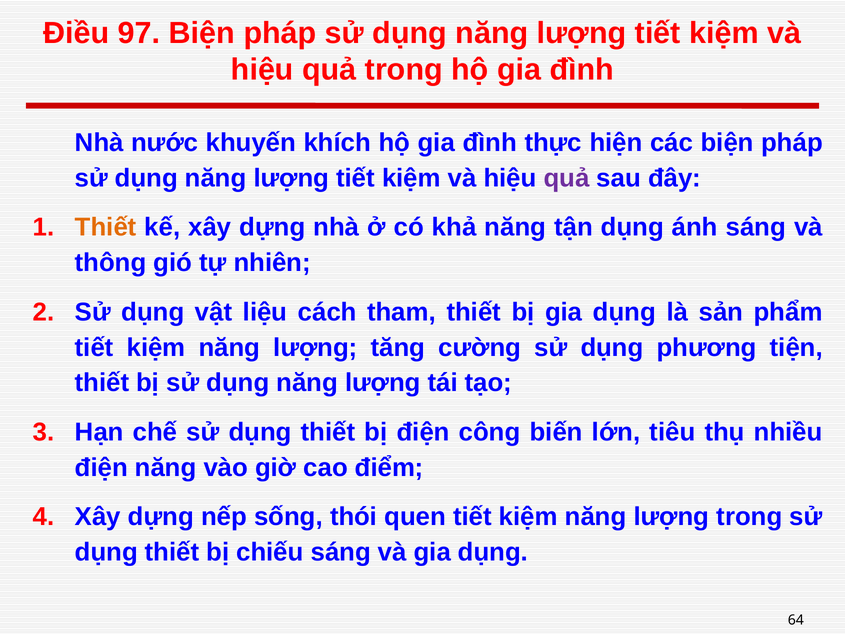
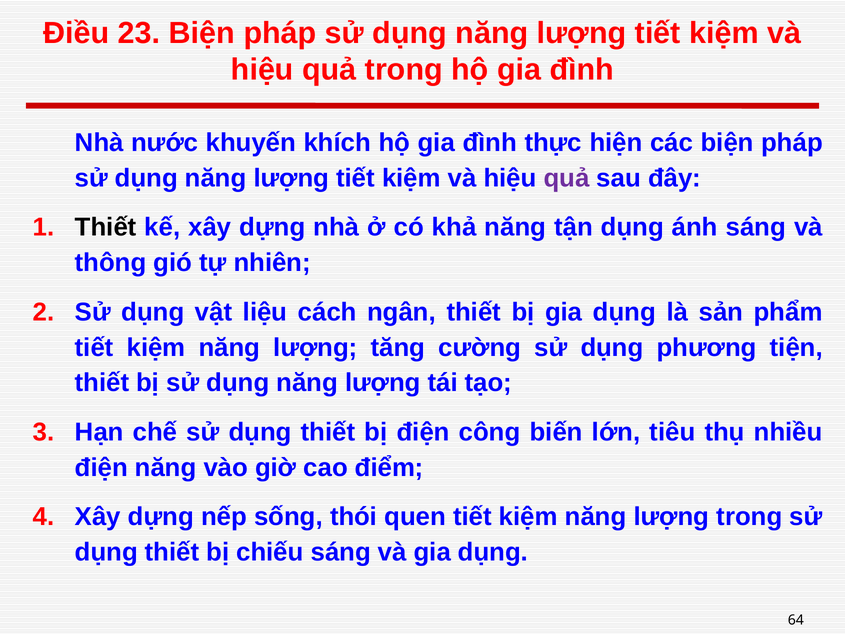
97: 97 -> 23
Thiết at (106, 227) colour: orange -> black
tham: tham -> ngân
